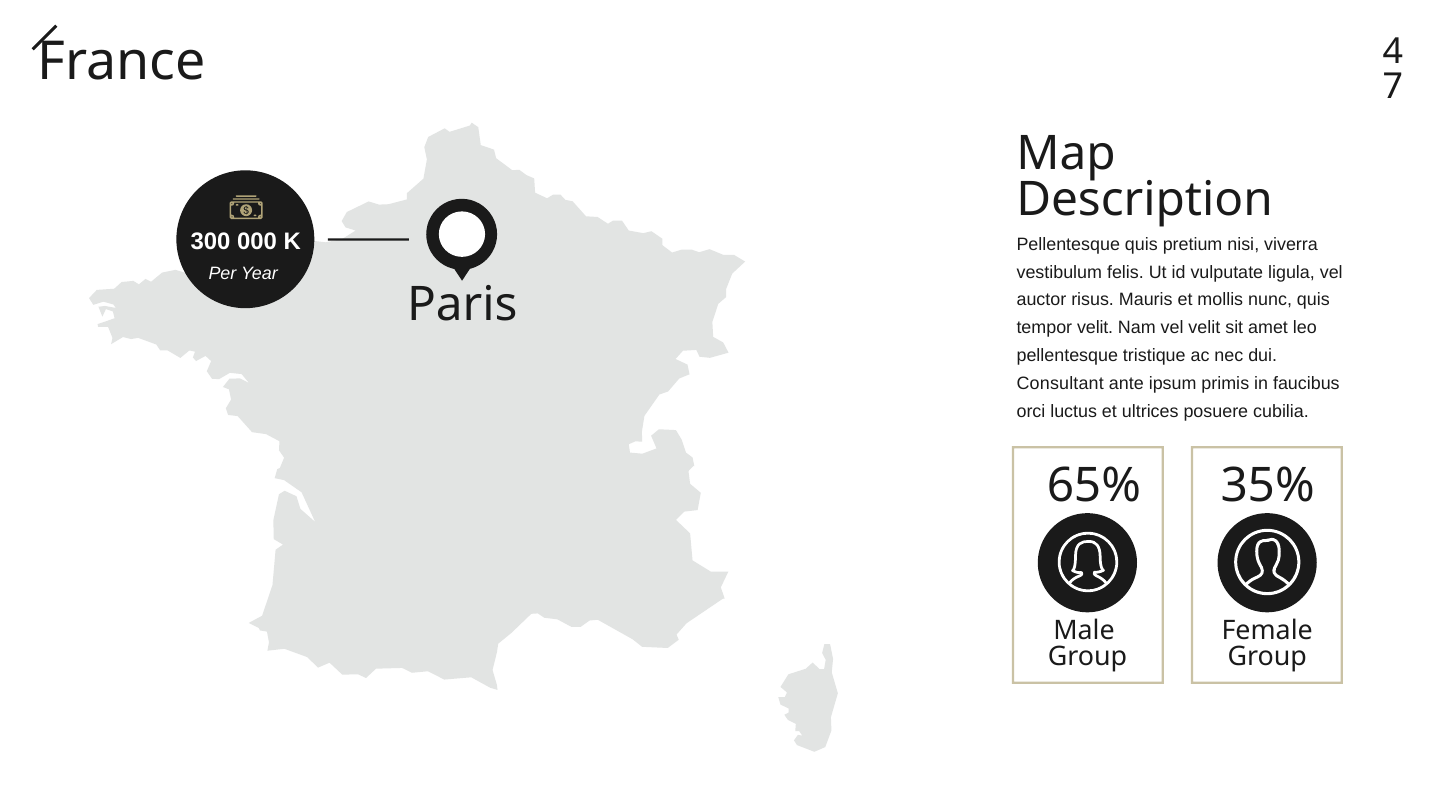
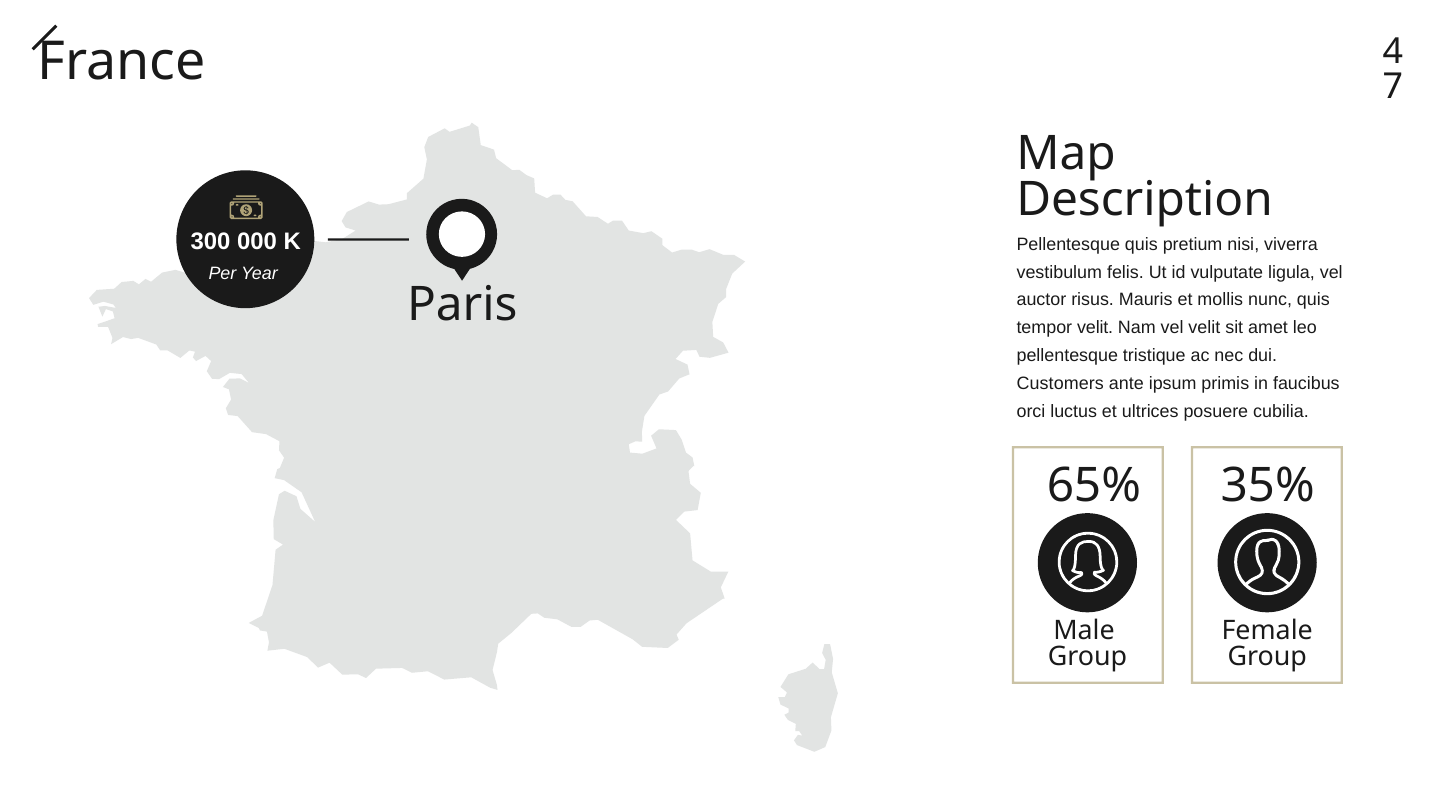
Consultant: Consultant -> Customers
